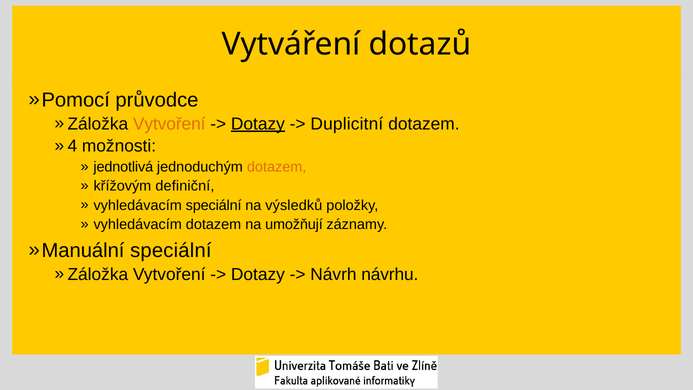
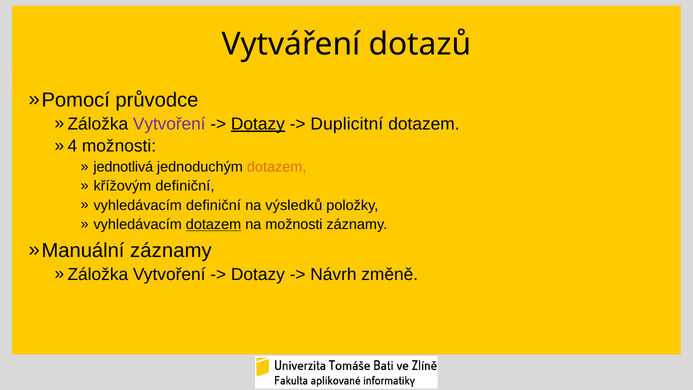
Vytvoření at (169, 124) colour: orange -> purple
vyhledávacím speciální: speciální -> definiční
dotazem at (214, 224) underline: none -> present
na umožňují: umožňují -> možnosti
speciální at (171, 250): speciální -> záznamy
návrhu: návrhu -> změně
